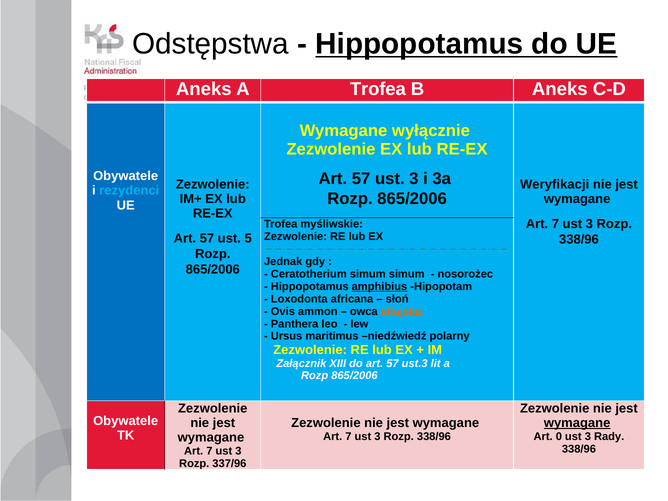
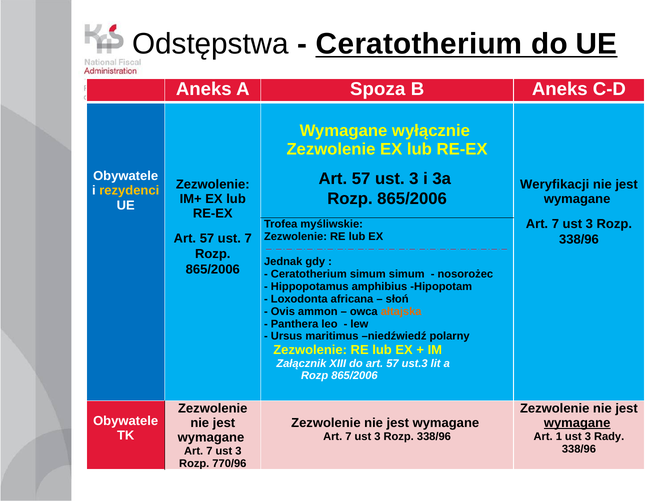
Hippopotamus at (419, 44): Hippopotamus -> Ceratotherium
A Trofea: Trofea -> Spoza
rezydenci colour: light blue -> yellow
ust 5: 5 -> 7
amphibius underline: present -> none
0: 0 -> 1
337/96: 337/96 -> 770/96
